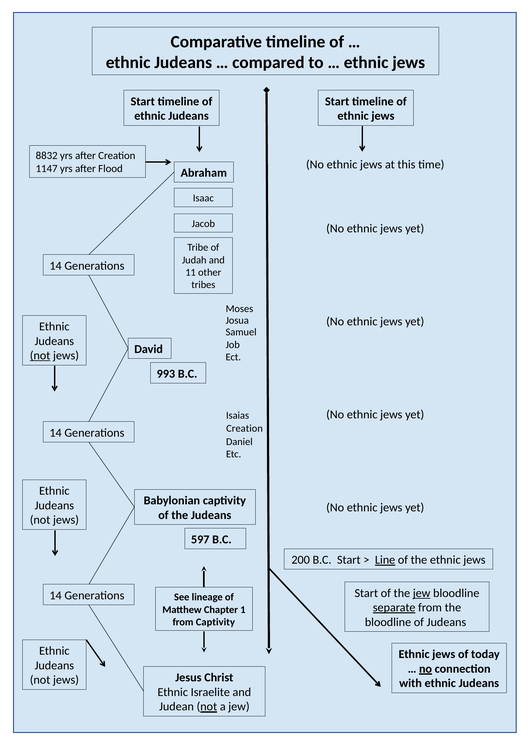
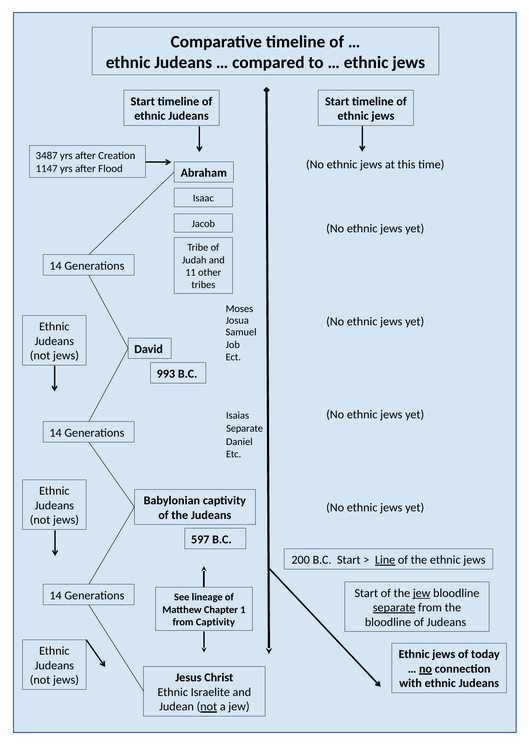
8832: 8832 -> 3487
not at (40, 356) underline: present -> none
Creation at (244, 429): Creation -> Separate
